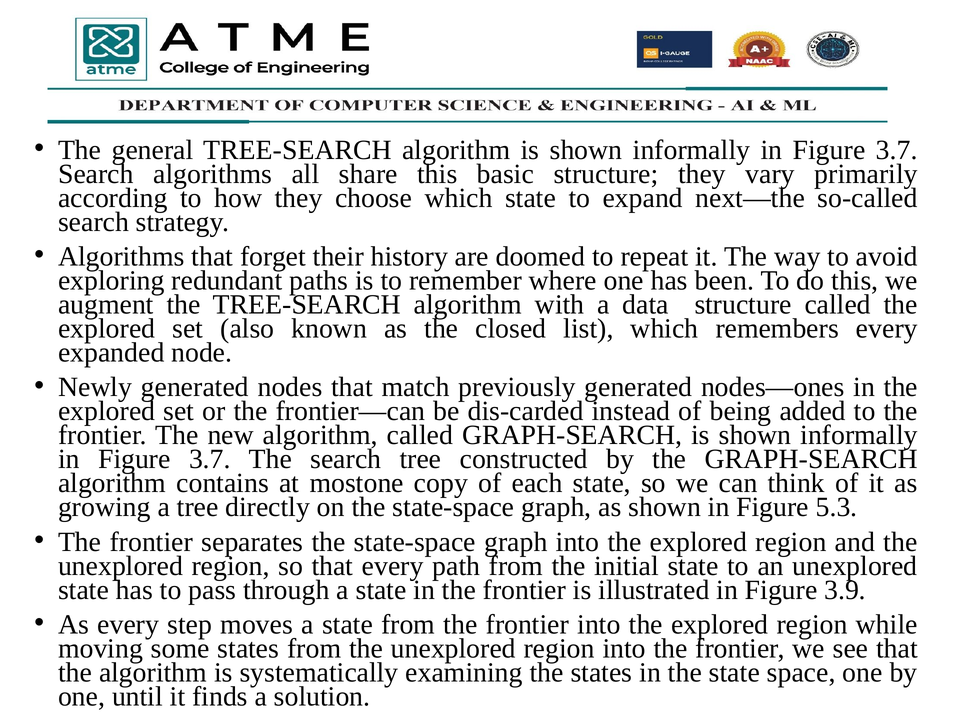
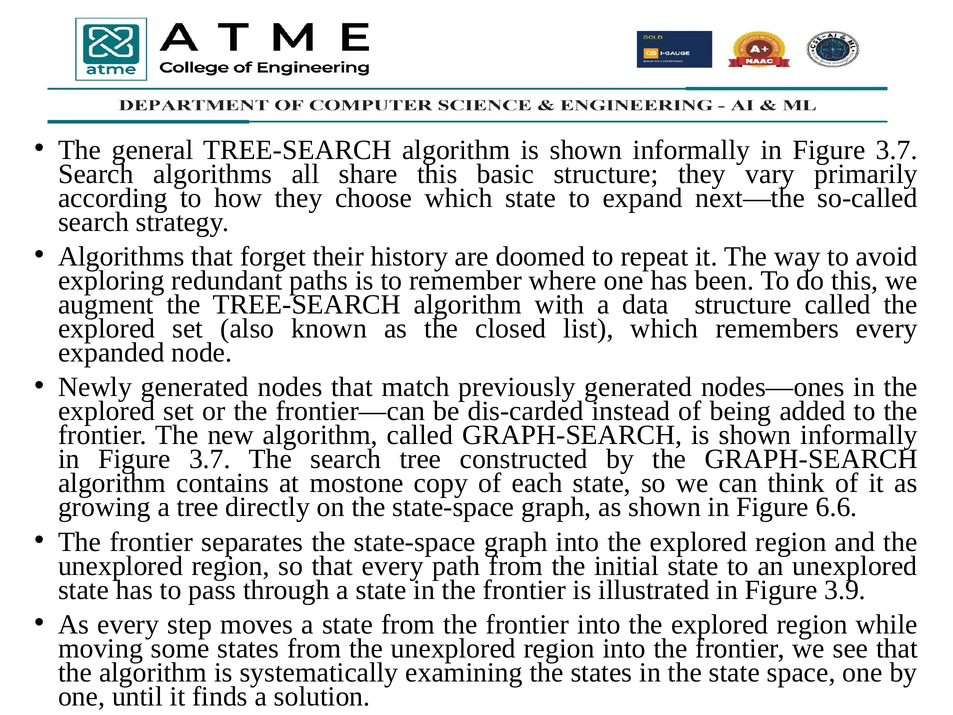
5.3: 5.3 -> 6.6
